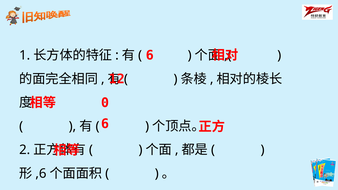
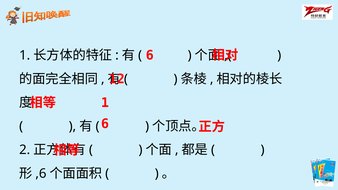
0 at (105, 103): 0 -> 1
